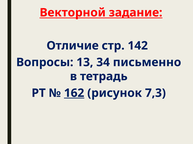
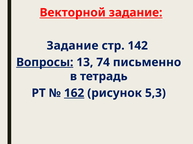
Отличие at (73, 46): Отличие -> Задание
Вопросы underline: none -> present
34: 34 -> 74
7,3: 7,3 -> 5,3
